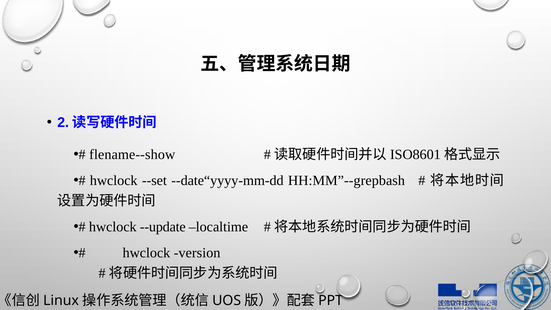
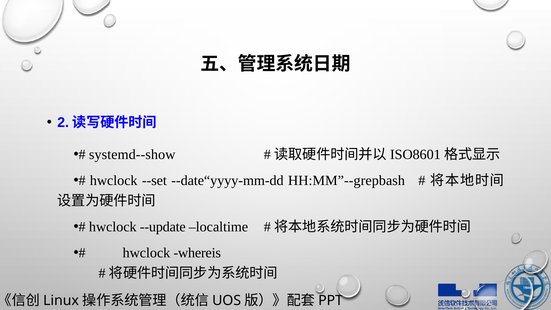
flename--show: flename--show -> systemd--show
version: version -> whereis
